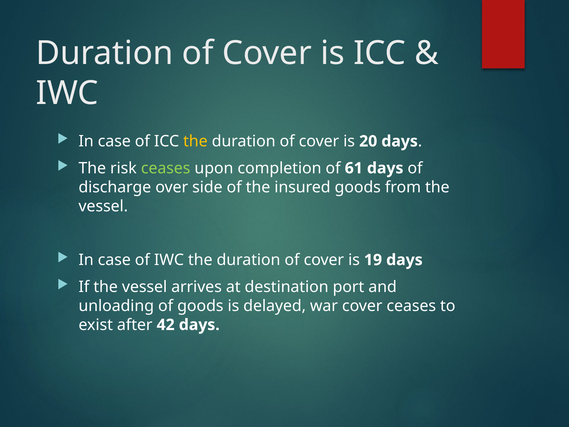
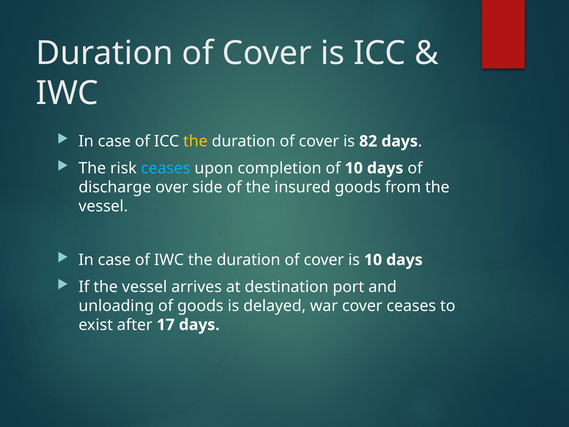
20: 20 -> 82
ceases at (166, 168) colour: light green -> light blue
of 61: 61 -> 10
is 19: 19 -> 10
42: 42 -> 17
